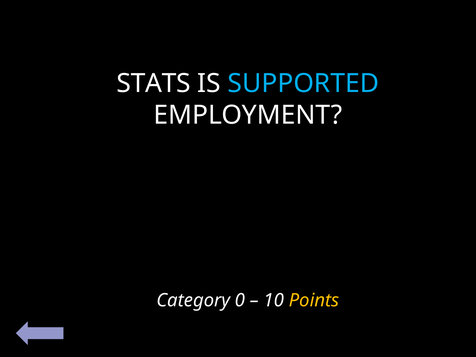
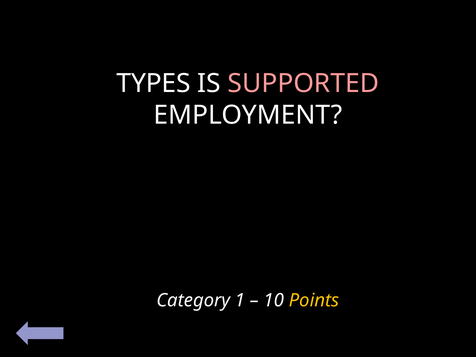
STATS: STATS -> TYPES
SUPPORTED colour: light blue -> pink
0: 0 -> 1
